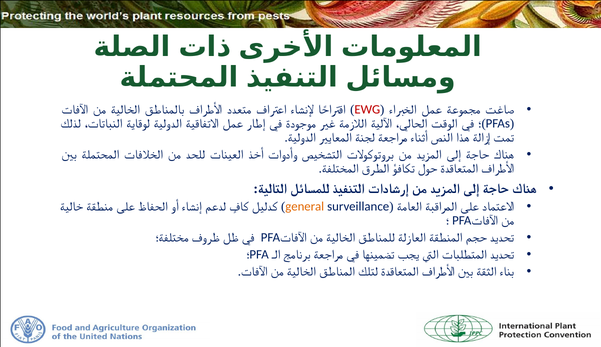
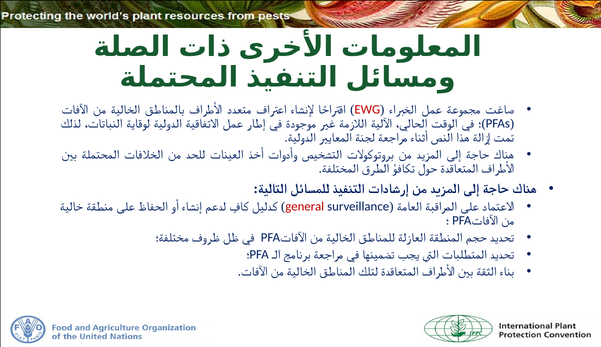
general colour: orange -> red
